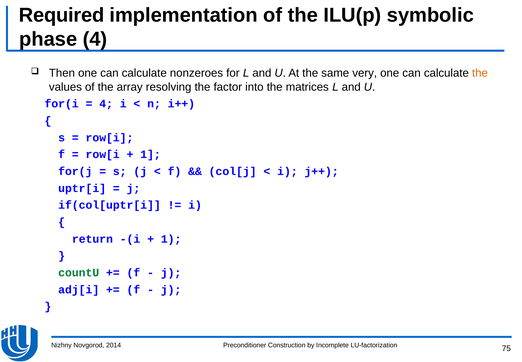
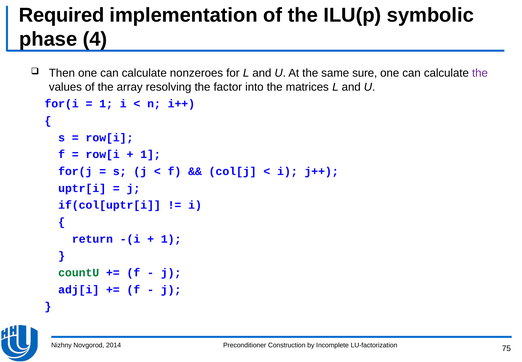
very: very -> sure
the at (480, 73) colour: orange -> purple
4 at (106, 104): 4 -> 1
